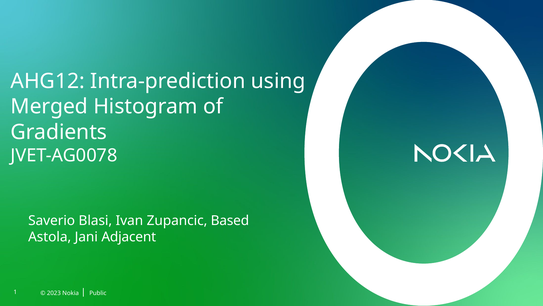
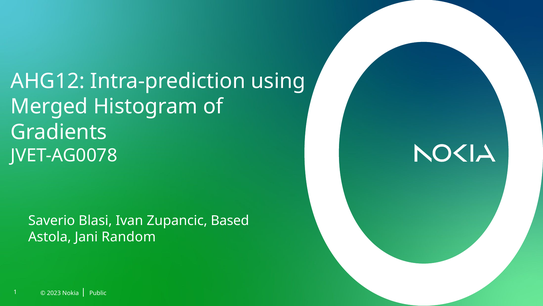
Adjacent: Adjacent -> Random
